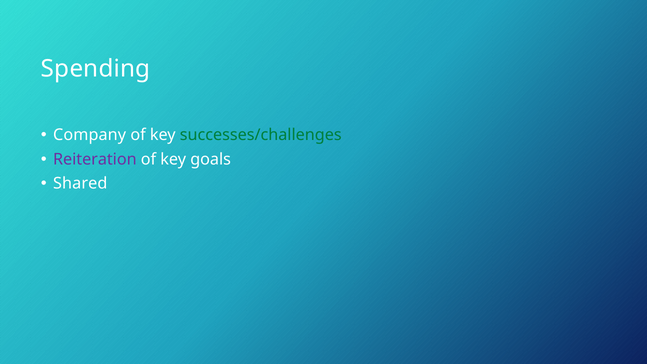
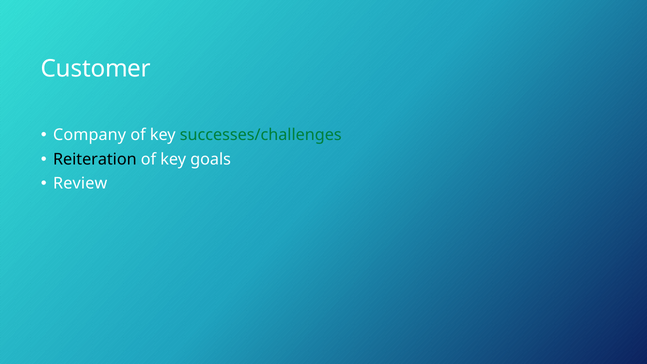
Spending: Spending -> Customer
Reiteration colour: purple -> black
Shared: Shared -> Review
